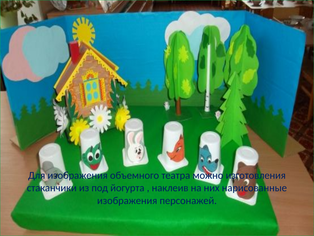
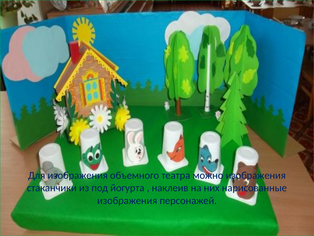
можно изготовления: изготовления -> изображения
